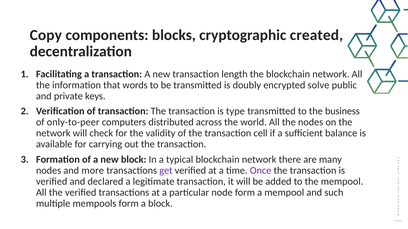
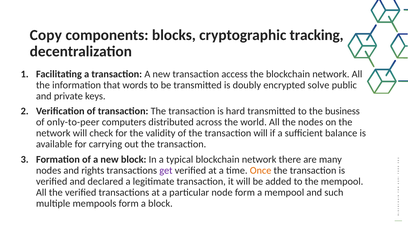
created: created -> tracking
length: length -> access
type: type -> hard
transaction cell: cell -> will
more: more -> rights
Once colour: purple -> orange
